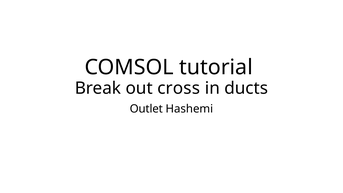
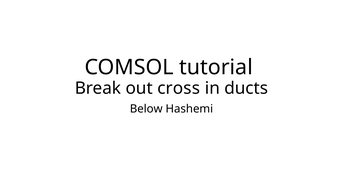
Outlet: Outlet -> Below
